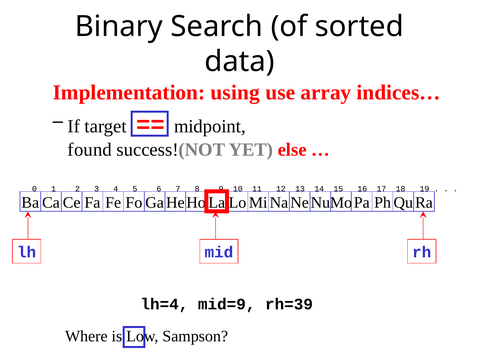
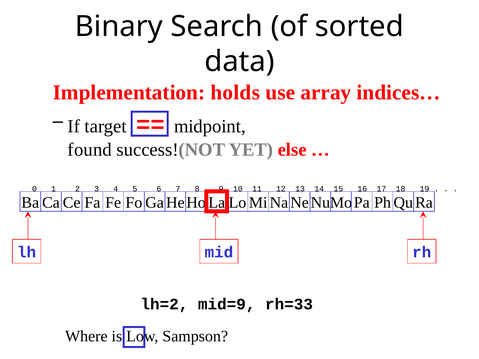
using: using -> holds
lh=4: lh=4 -> lh=2
rh=39: rh=39 -> rh=33
